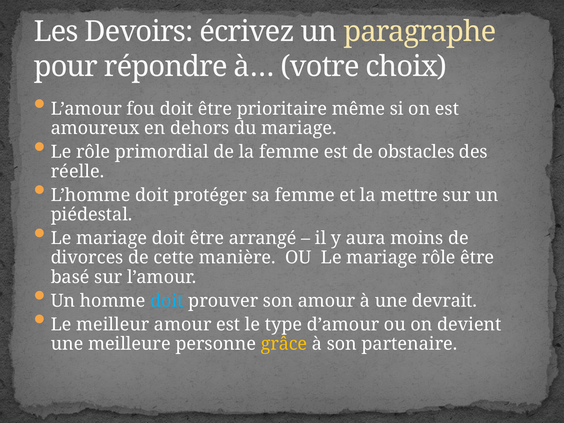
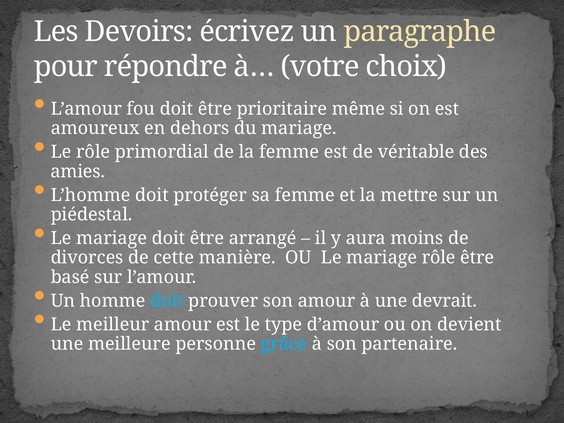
obstacles: obstacles -> véritable
réelle: réelle -> amies
grâce colour: yellow -> light blue
